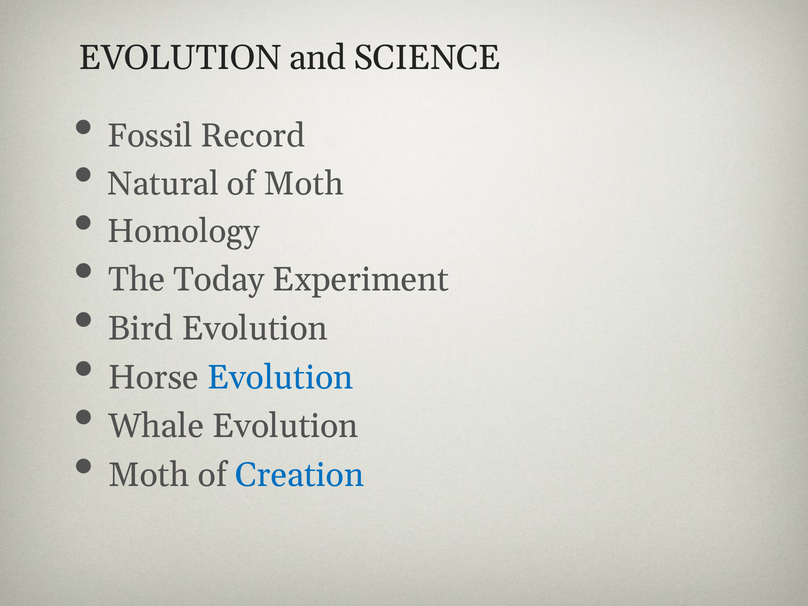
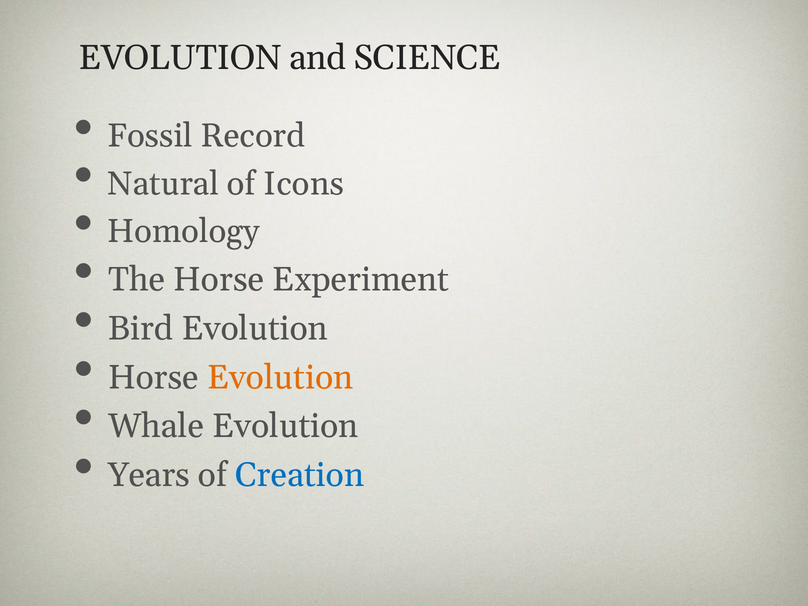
of Moth: Moth -> Icons
The Today: Today -> Horse
Evolution at (280, 377) colour: blue -> orange
Moth at (149, 475): Moth -> Years
